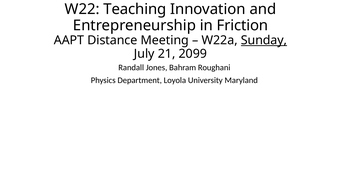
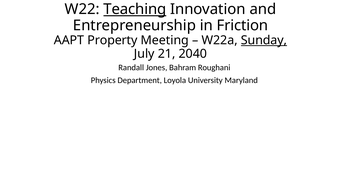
Teaching underline: none -> present
Distance: Distance -> Property
2099: 2099 -> 2040
